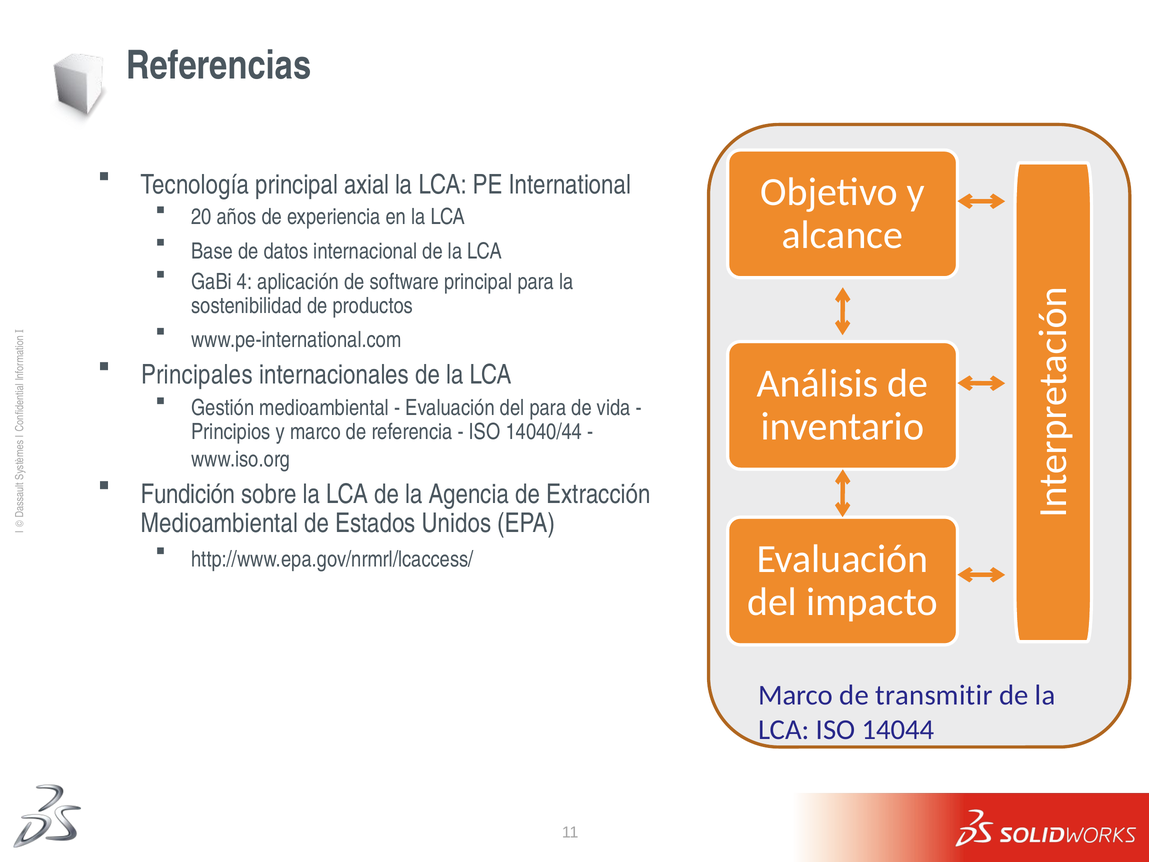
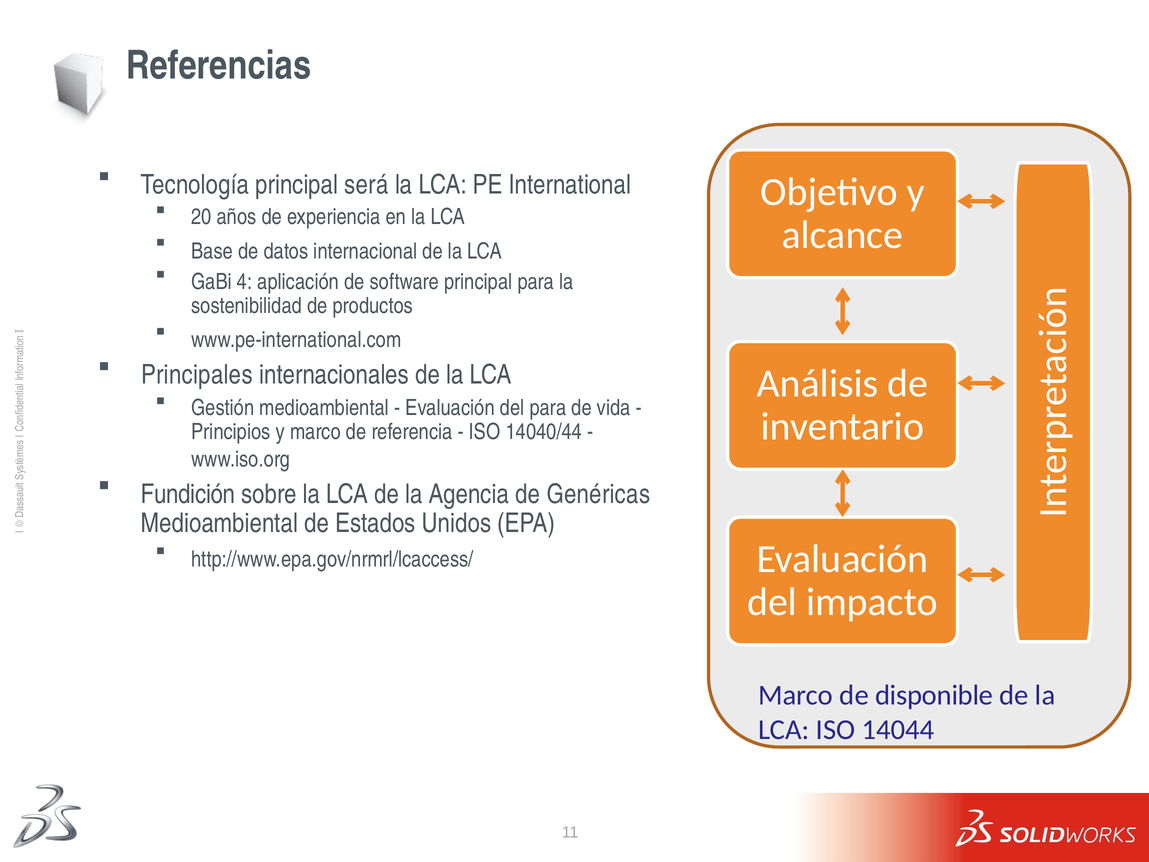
axial: axial -> será
Extracción: Extracción -> Genéricas
transmitir: transmitir -> disponible
